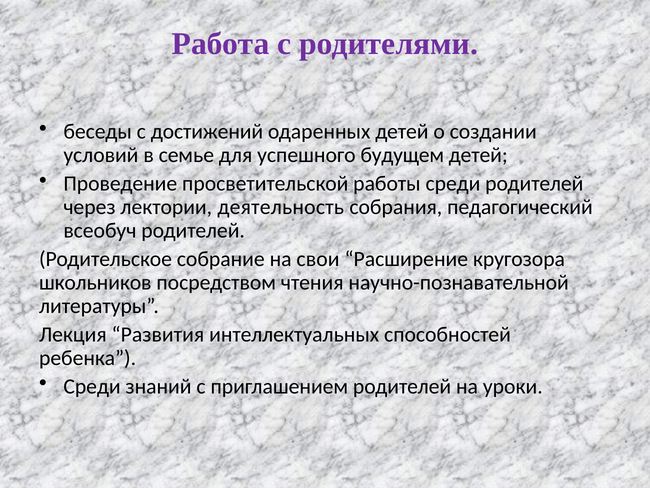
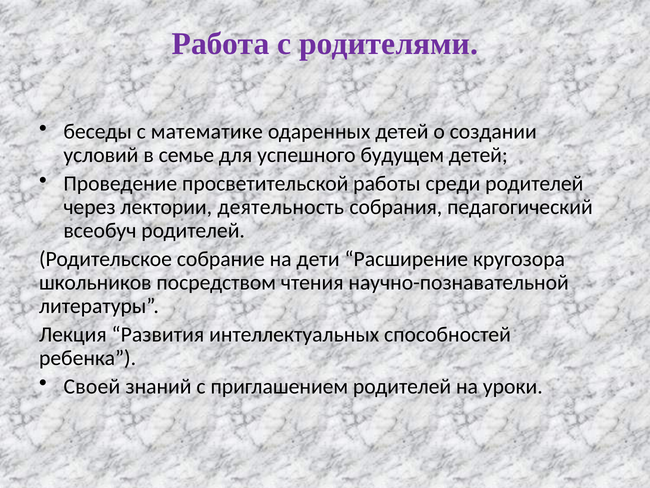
достижений: достижений -> математике
свои: свои -> дети
Среди at (92, 386): Среди -> Своей
